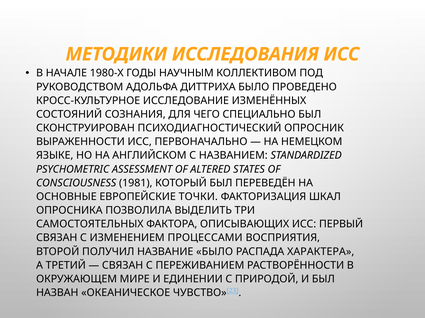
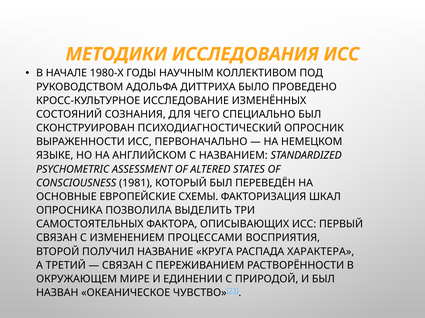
ТОЧКИ: ТОЧКИ -> СХЕМЫ
НАЗВАНИЕ БЫЛО: БЫЛО -> КРУГА
